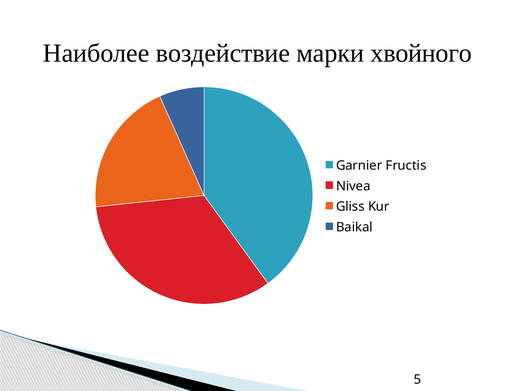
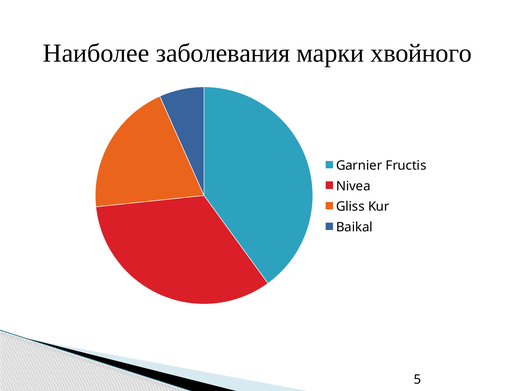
воздействие: воздействие -> заболевания
